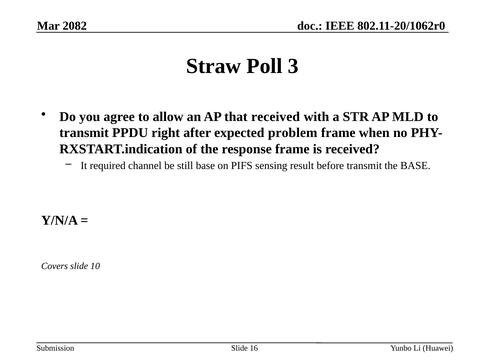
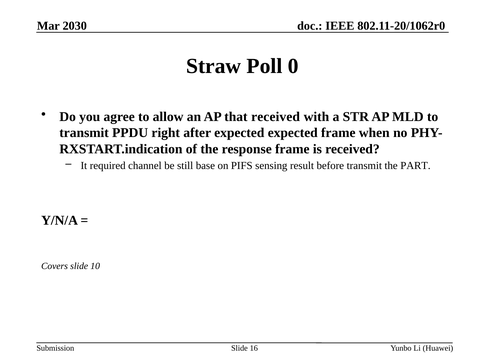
2082: 2082 -> 2030
3: 3 -> 0
expected problem: problem -> expected
the BASE: BASE -> PART
